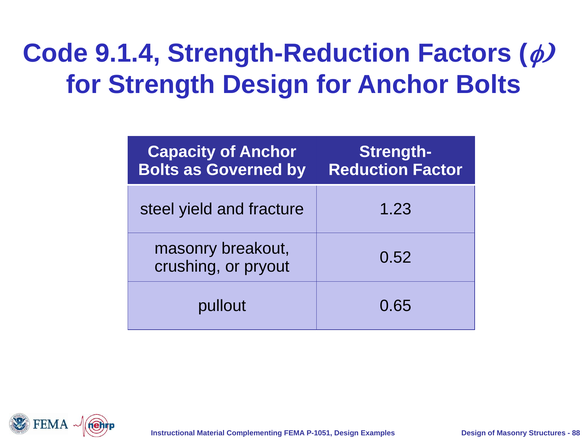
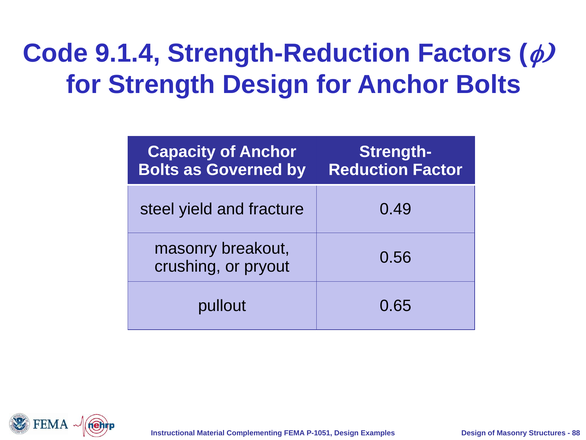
1.23: 1.23 -> 0.49
0.52: 0.52 -> 0.56
